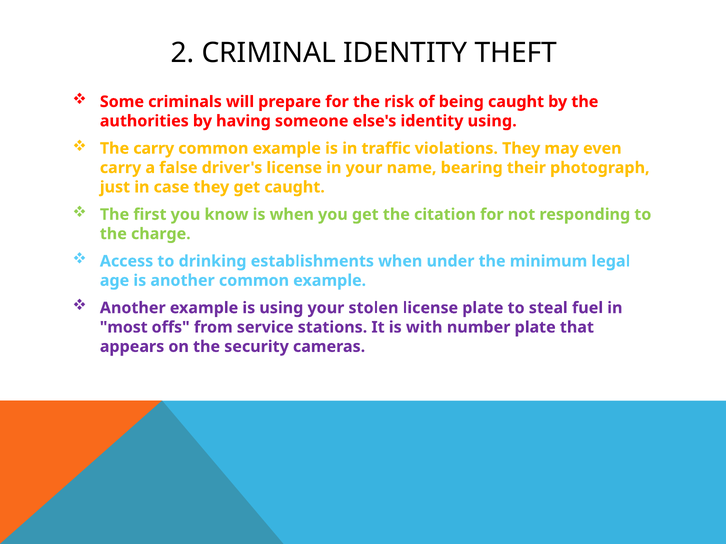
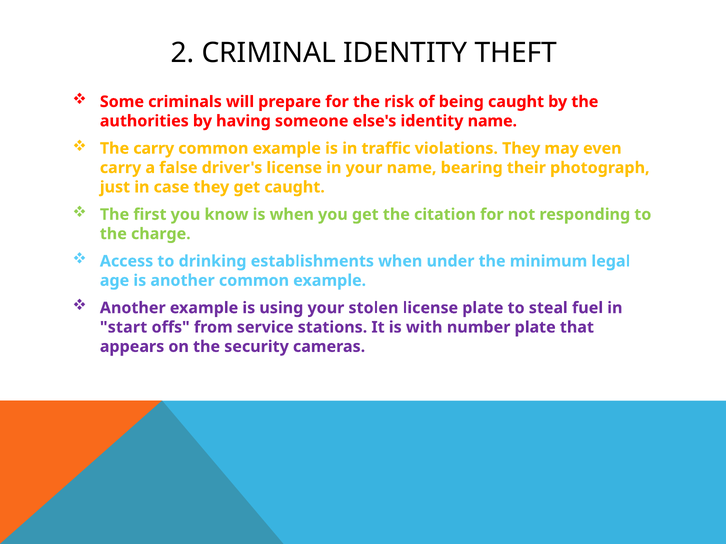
identity using: using -> name
most: most -> start
